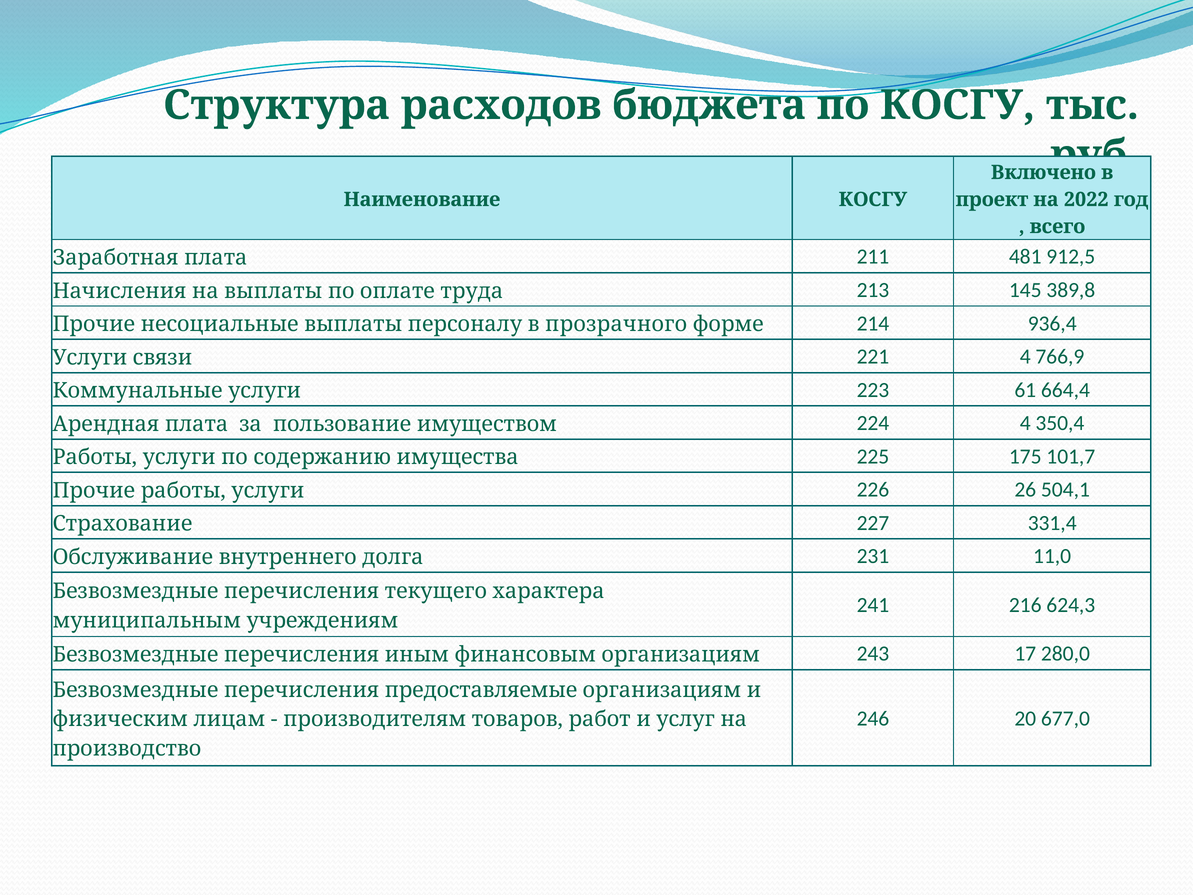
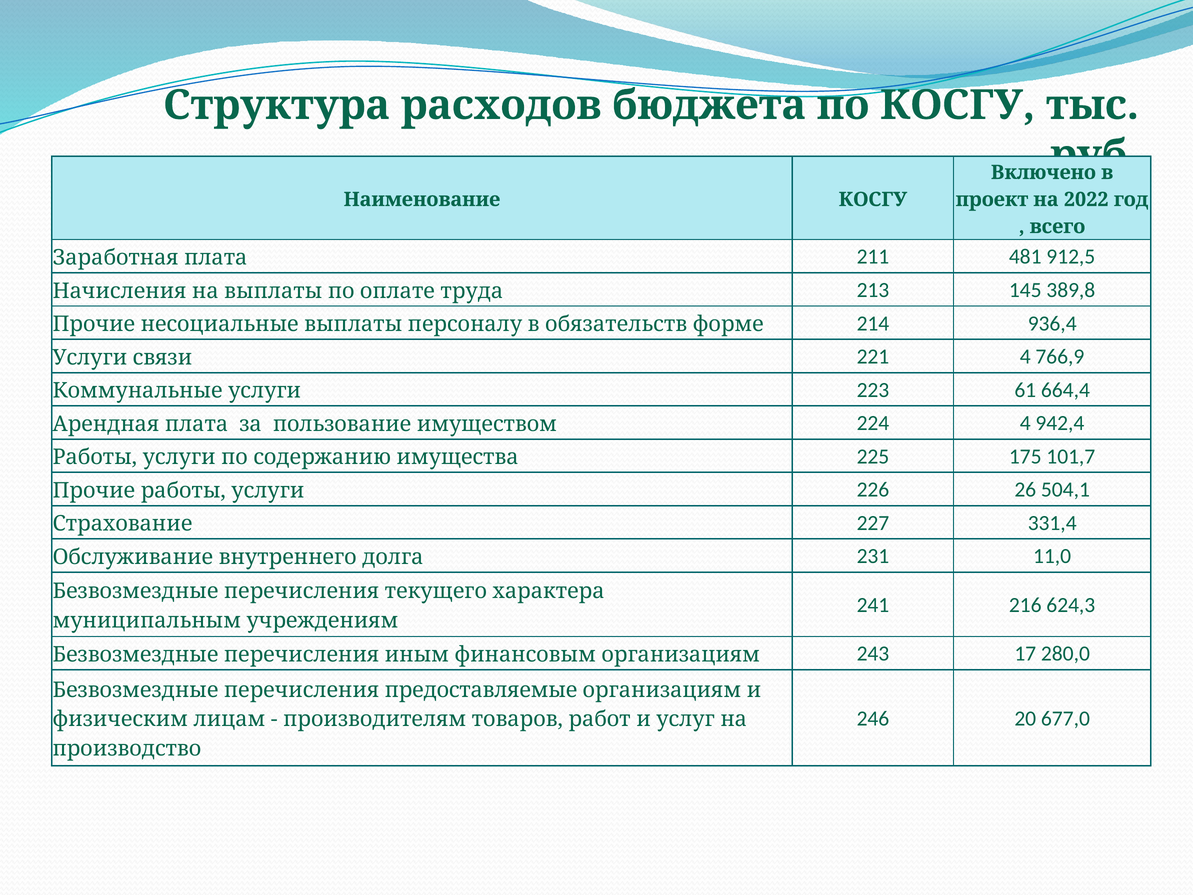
прозрачного: прозрачного -> обязательств
350,4: 350,4 -> 942,4
